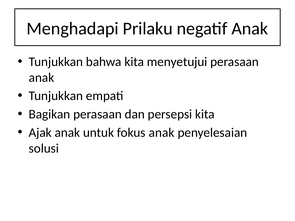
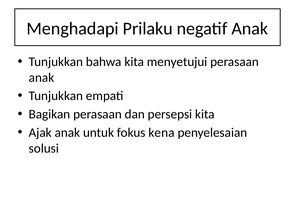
fokus anak: anak -> kena
